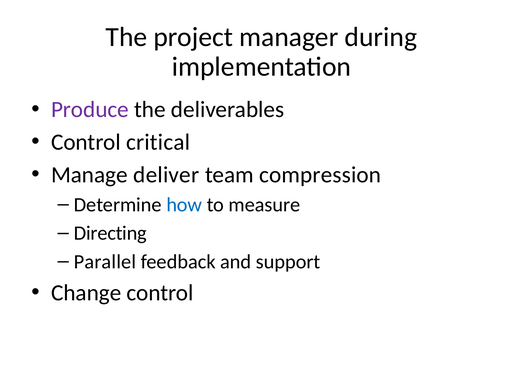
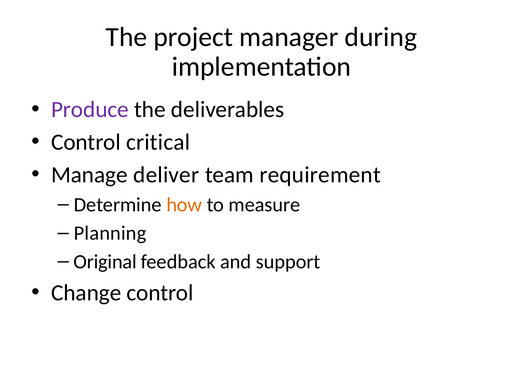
compression: compression -> requirement
how colour: blue -> orange
Directing: Directing -> Planning
Parallel: Parallel -> Original
